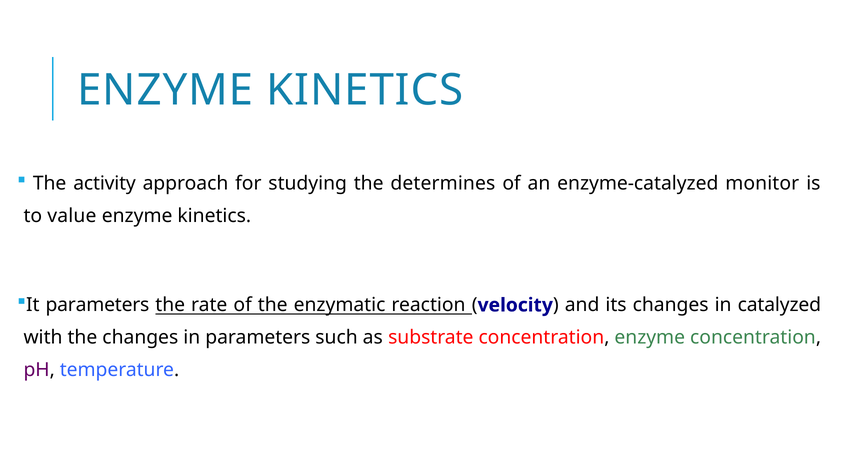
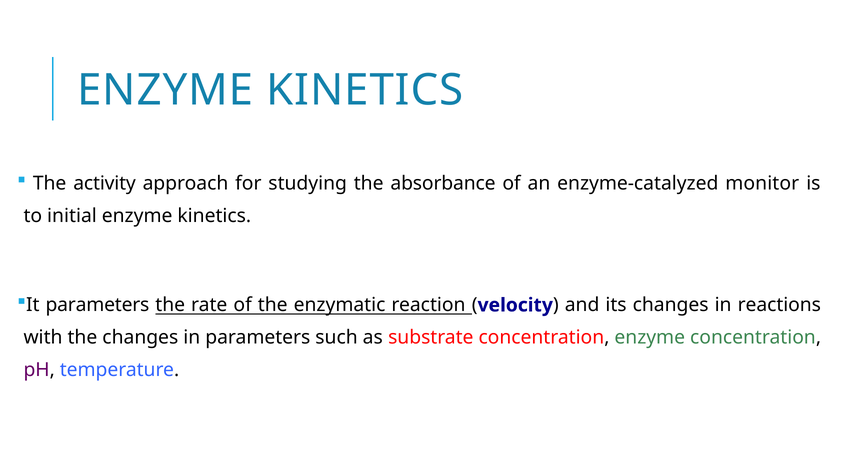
determines: determines -> absorbance
value: value -> initial
catalyzed: catalyzed -> reactions
